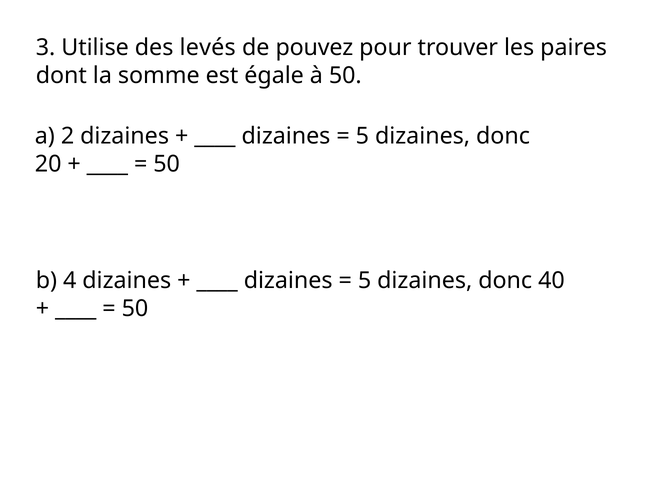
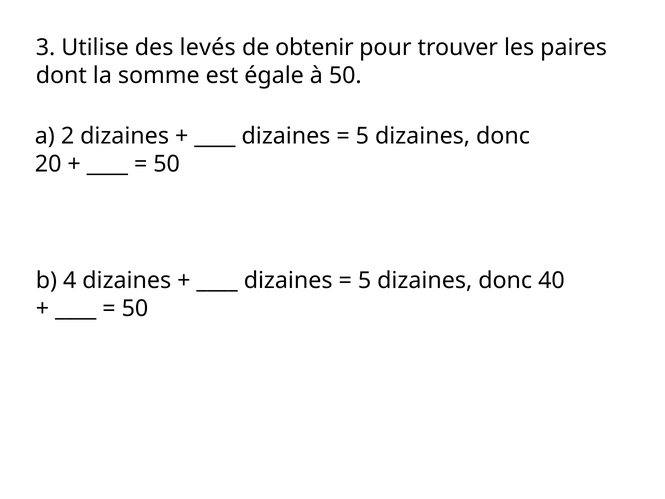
pouvez: pouvez -> obtenir
